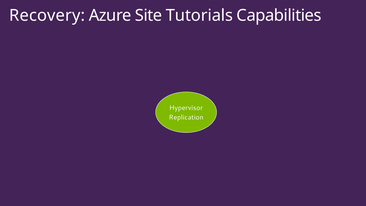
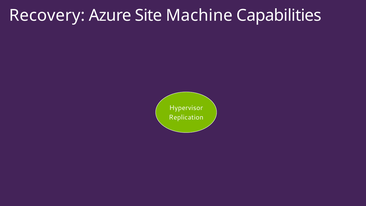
Tutorials: Tutorials -> Machine
